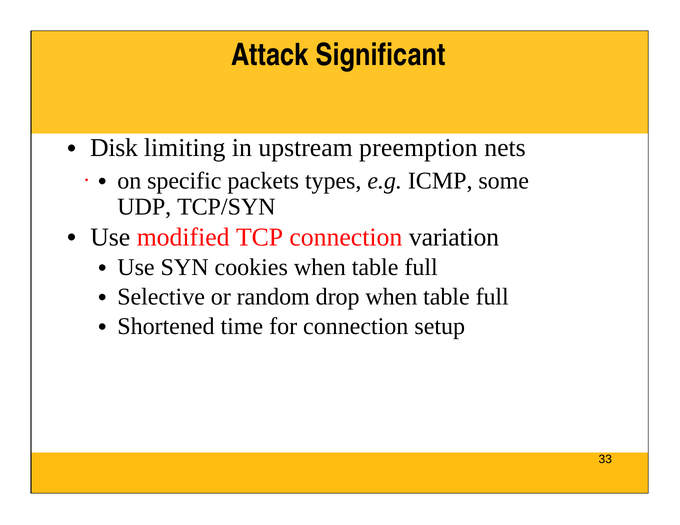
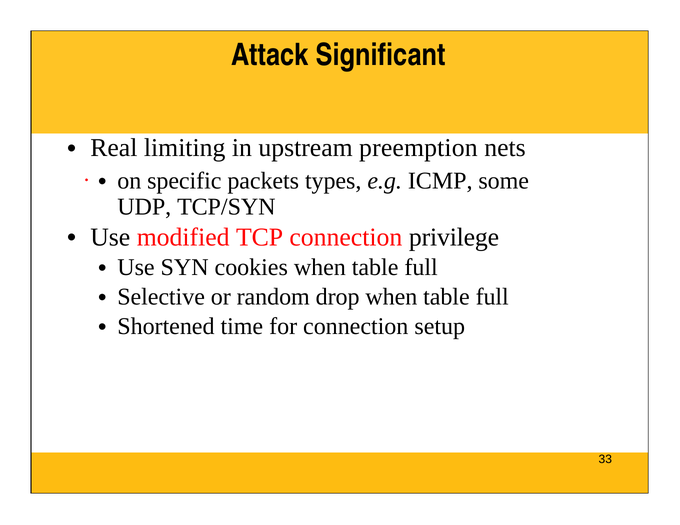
Disk: Disk -> Real
variation: variation -> privilege
